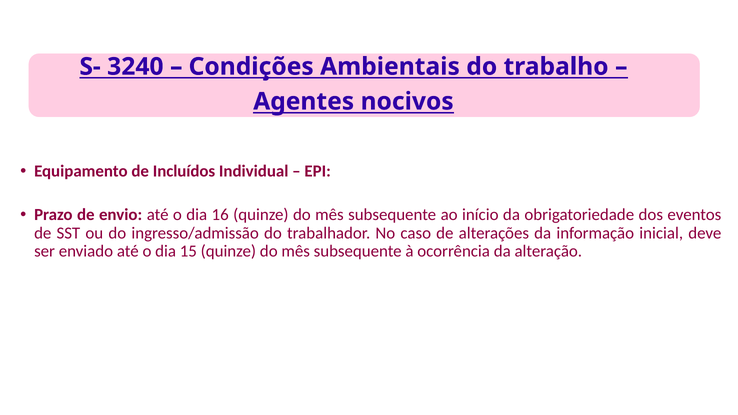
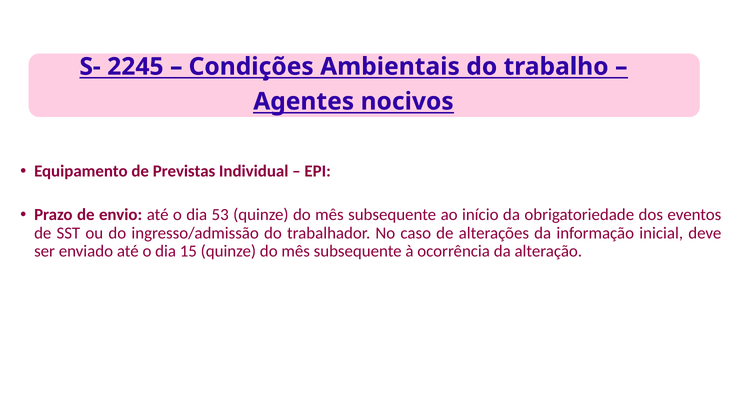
3240: 3240 -> 2245
Incluídos: Incluídos -> Previstas
16: 16 -> 53
